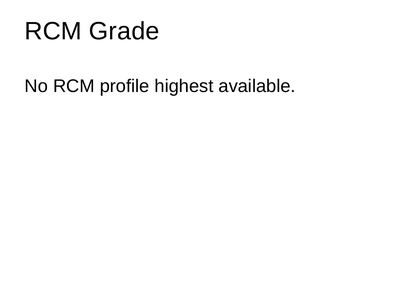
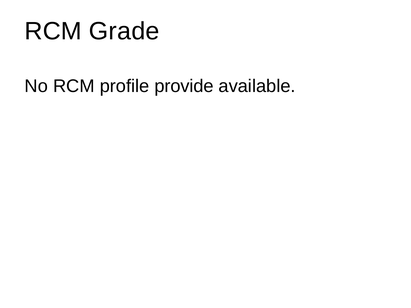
highest: highest -> provide
